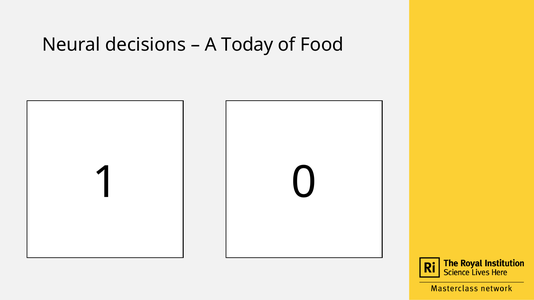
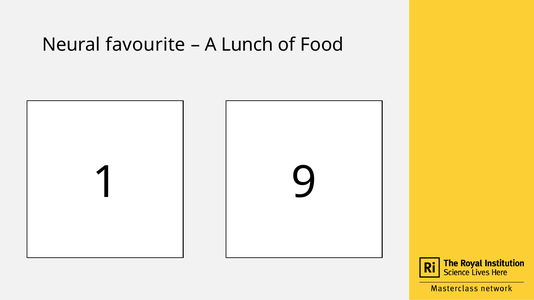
decisions: decisions -> favourite
Today: Today -> Lunch
0: 0 -> 9
